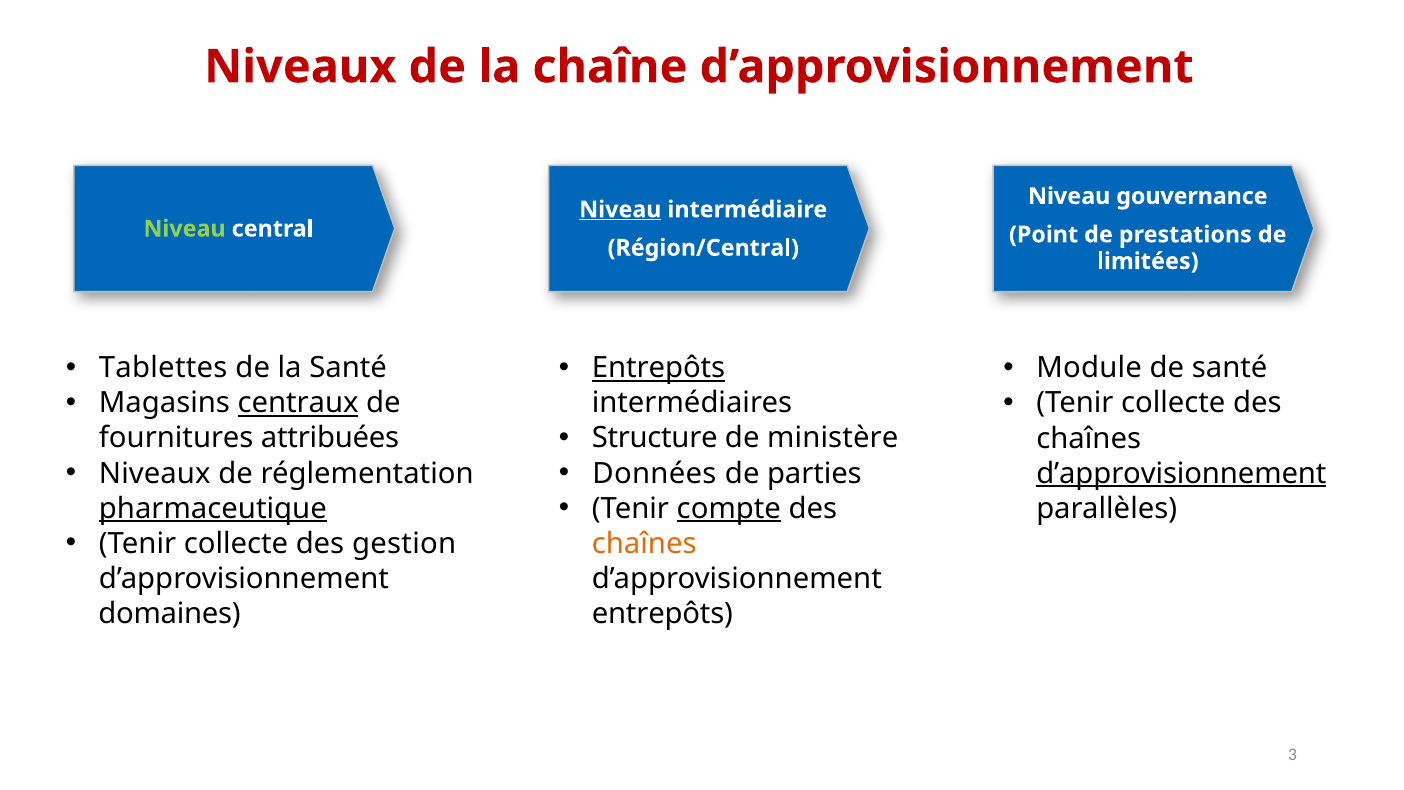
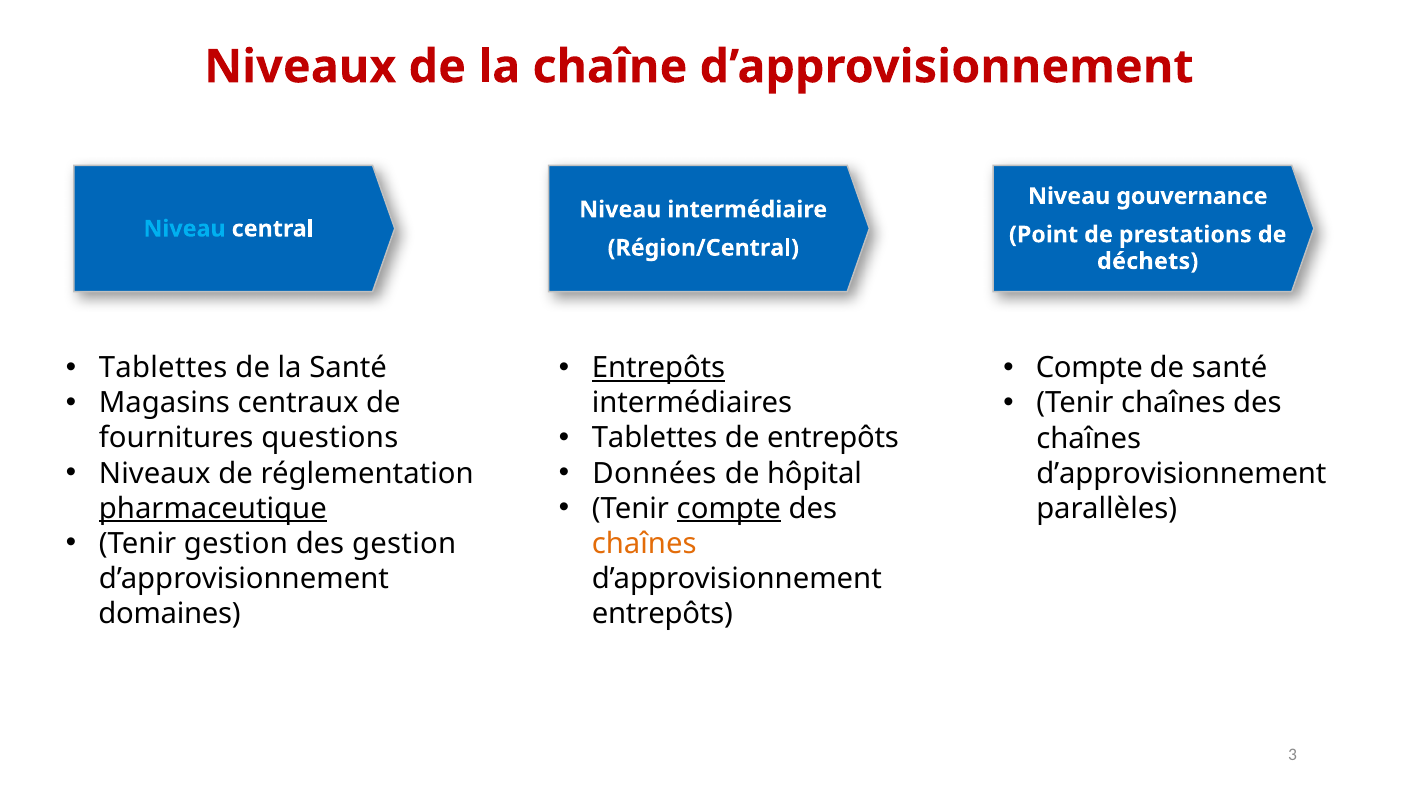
Niveau at (620, 210) underline: present -> none
Niveau at (185, 229) colour: light green -> light blue
limitées: limitées -> déchets
Module at (1089, 368): Module -> Compte
centraux underline: present -> none
collecte at (1173, 403): collecte -> chaînes
Structure at (655, 438): Structure -> Tablettes
de ministère: ministère -> entrepôts
attribuées: attribuées -> questions
parties: parties -> hôpital
d’approvisionnement at (1181, 473) underline: present -> none
collecte at (236, 544): collecte -> gestion
